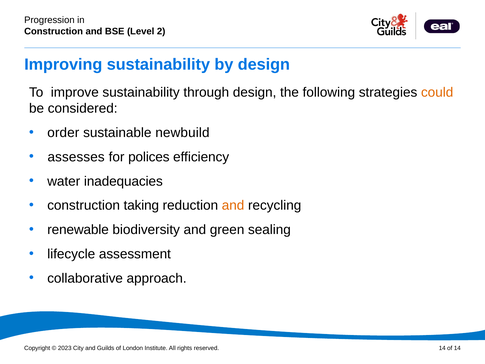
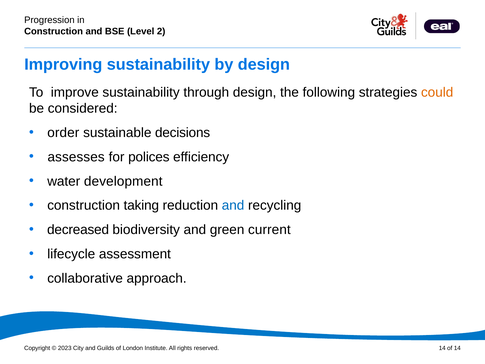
newbuild: newbuild -> decisions
inadequacies: inadequacies -> development
and at (233, 205) colour: orange -> blue
renewable: renewable -> decreased
sealing: sealing -> current
